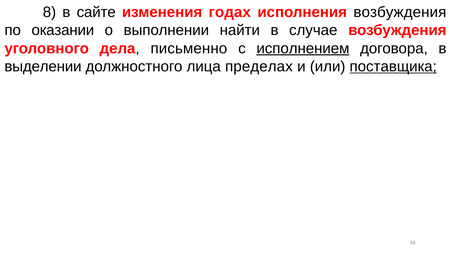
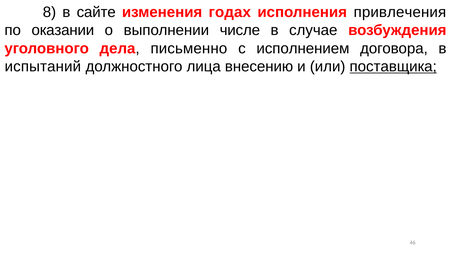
исполнения возбуждения: возбуждения -> привлечения
найти: найти -> числе
исполнением underline: present -> none
выделении: выделении -> испытаний
пределах: пределах -> внесению
